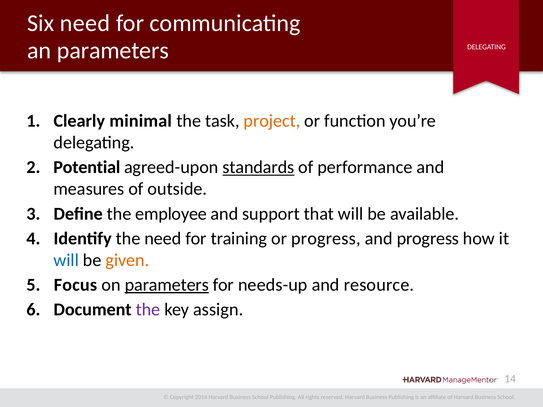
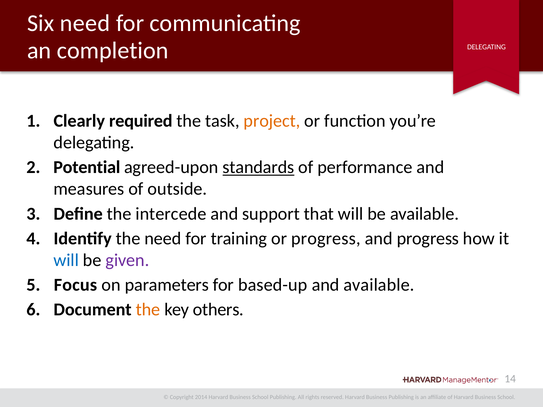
an parameters: parameters -> completion
minimal: minimal -> required
employee: employee -> intercede
given colour: orange -> purple
parameters at (167, 285) underline: present -> none
needs-up: needs-up -> based-up
and resource: resource -> available
the at (148, 310) colour: purple -> orange
assign: assign -> others
